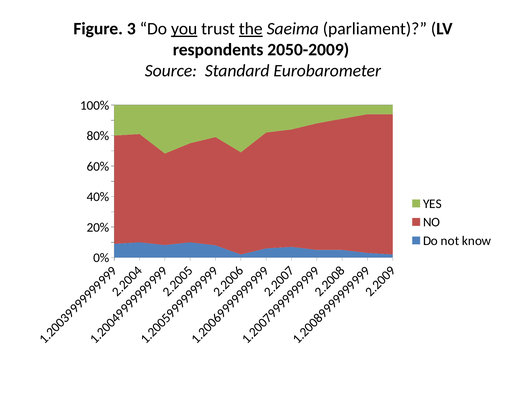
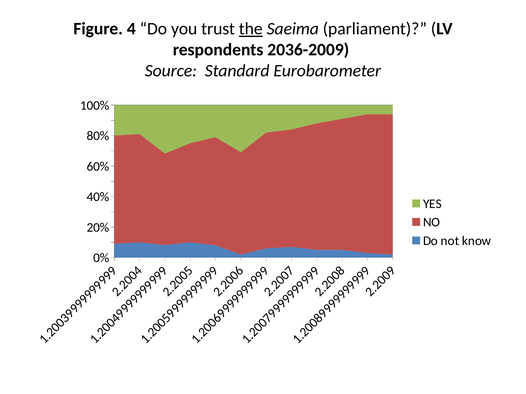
Figure 3: 3 -> 4
you underline: present -> none
2050-2009: 2050-2009 -> 2036-2009
